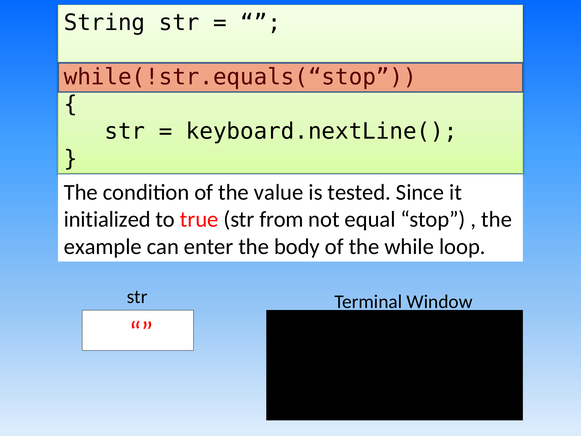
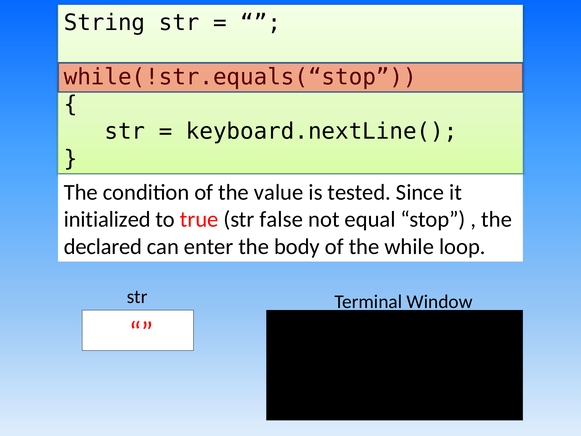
from: from -> false
example: example -> declared
